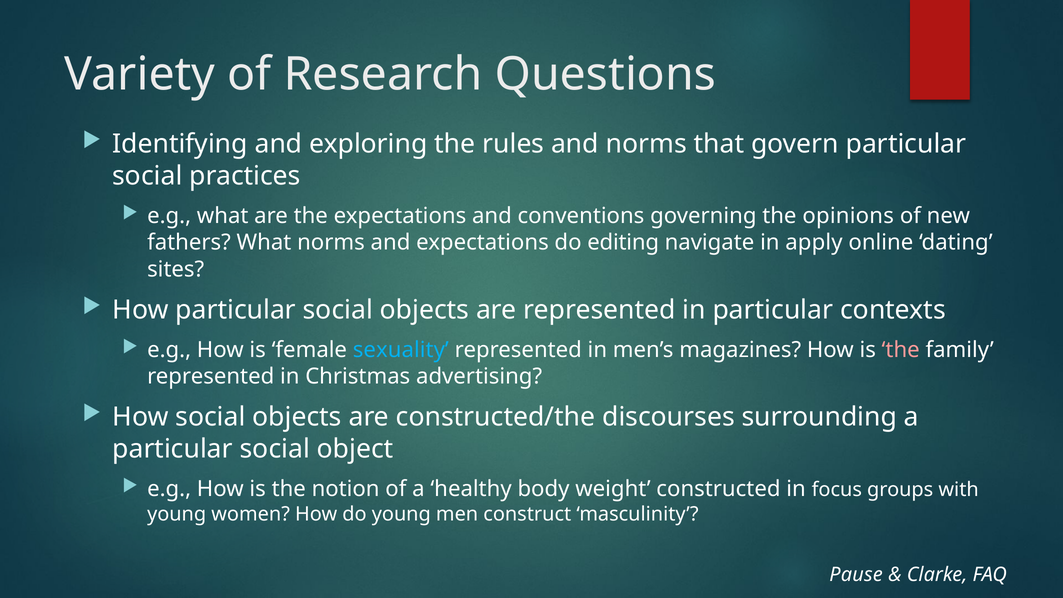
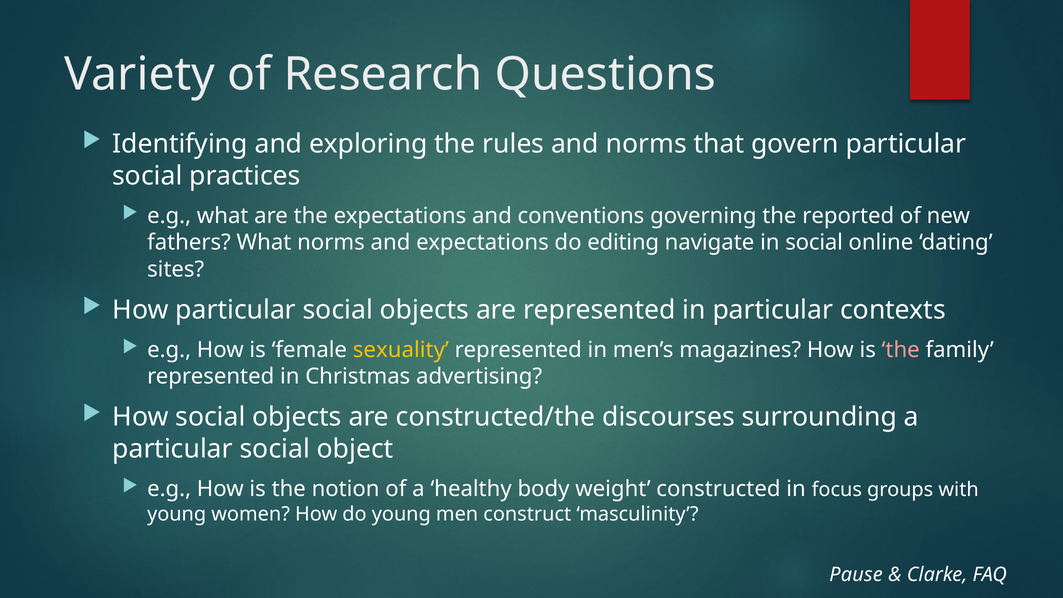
opinions: opinions -> reported
in apply: apply -> social
sexuality colour: light blue -> yellow
